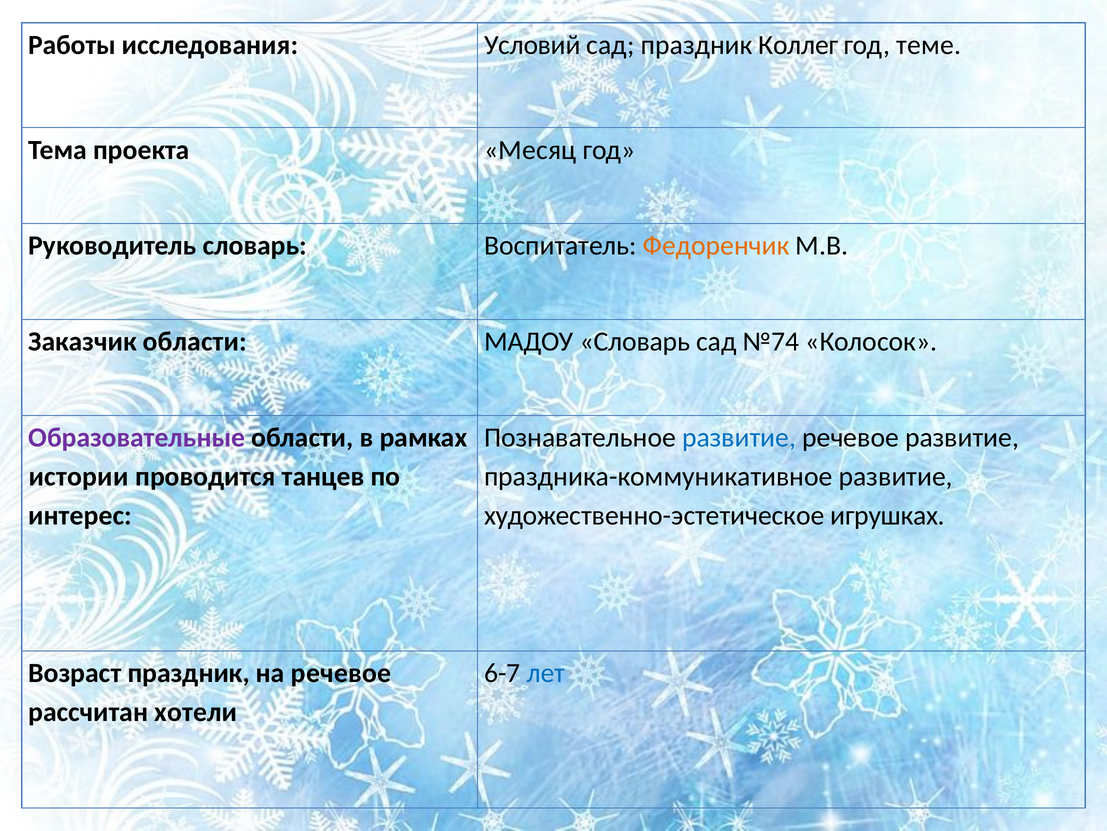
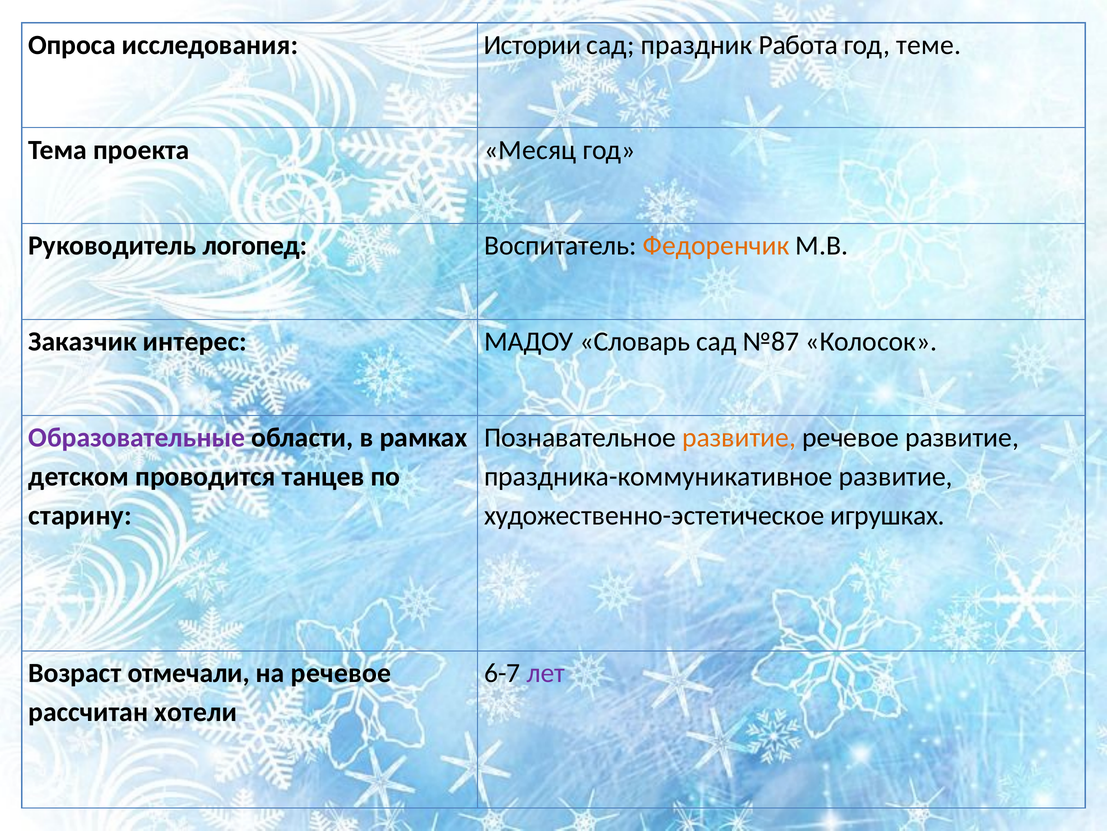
Работы: Работы -> Опроса
Условий: Условий -> Истории
Коллег: Коллег -> Работа
Руководитель словарь: словарь -> логопед
Заказчик области: области -> интерес
№74: №74 -> №87
развитие at (739, 437) colour: blue -> orange
истории: истории -> детском
интерес: интерес -> старину
Возраст праздник: праздник -> отмечали
лет colour: blue -> purple
